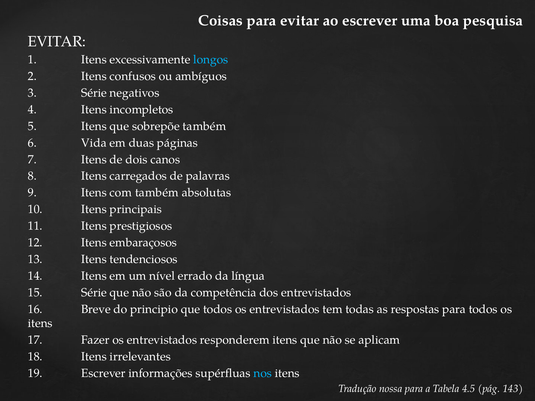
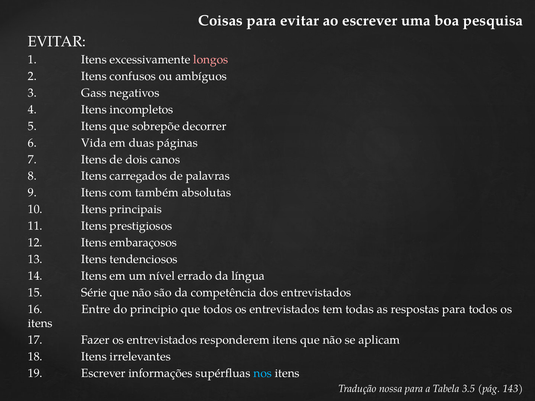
longos colour: light blue -> pink
3 Série: Série -> Gass
sobrepõe também: também -> decorrer
Breve: Breve -> Entre
4.5: 4.5 -> 3.5
